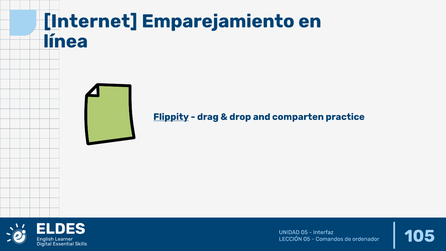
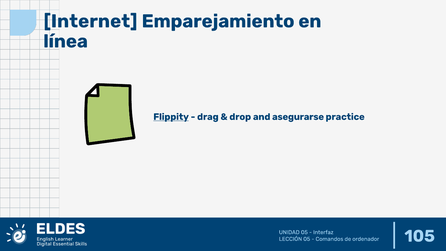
comparten: comparten -> asegurarse
